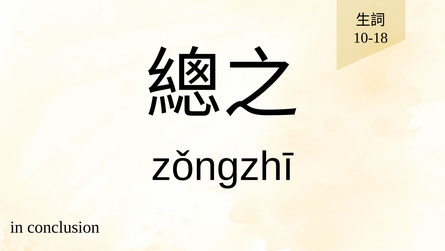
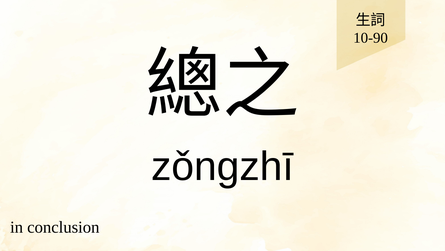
10-18: 10-18 -> 10-90
